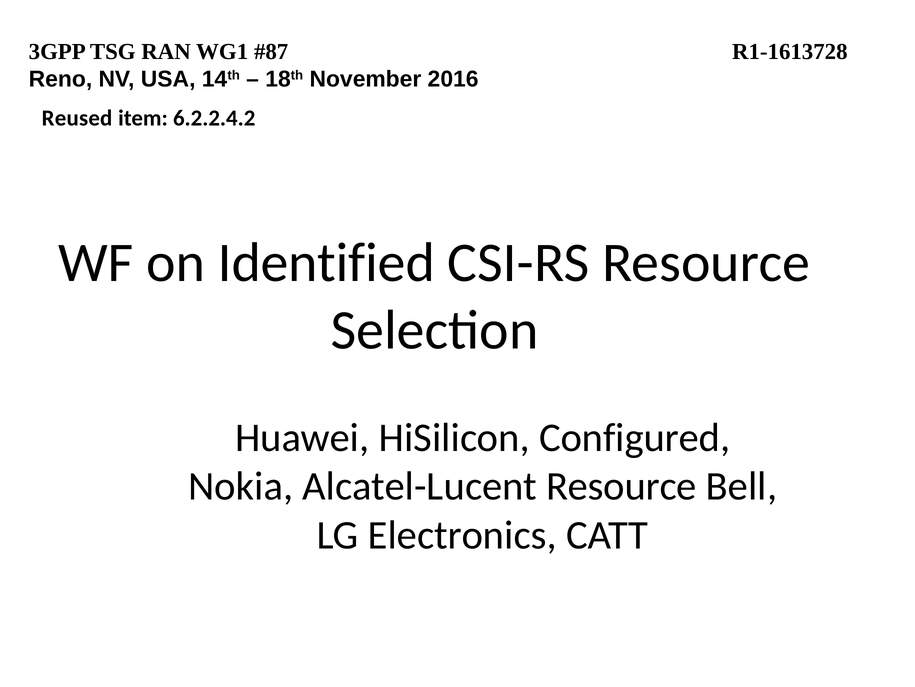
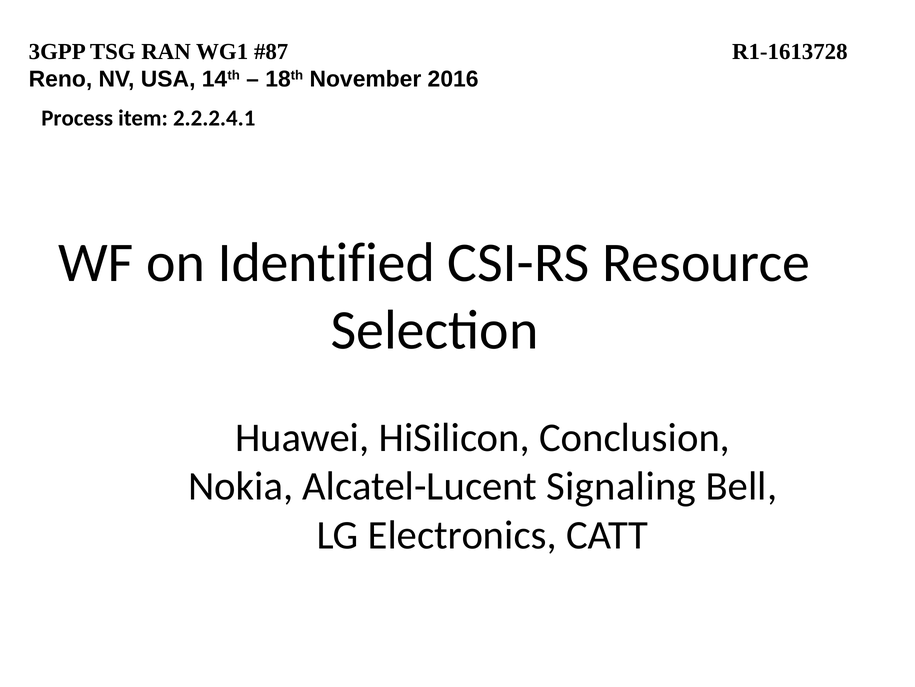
Reused: Reused -> Process
6.2.2.4.2: 6.2.2.4.2 -> 2.2.2.4.1
Configured: Configured -> Conclusion
Alcatel-Lucent Resource: Resource -> Signaling
